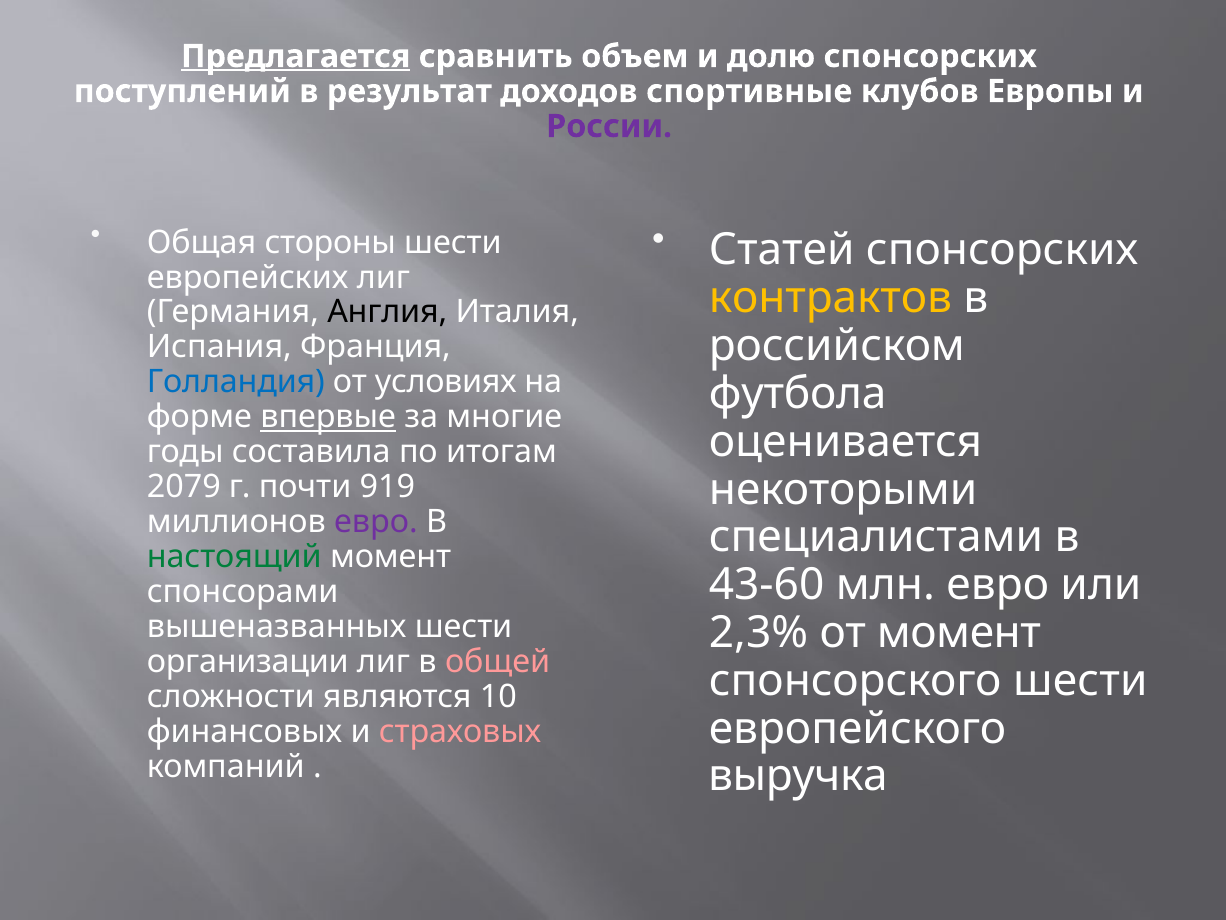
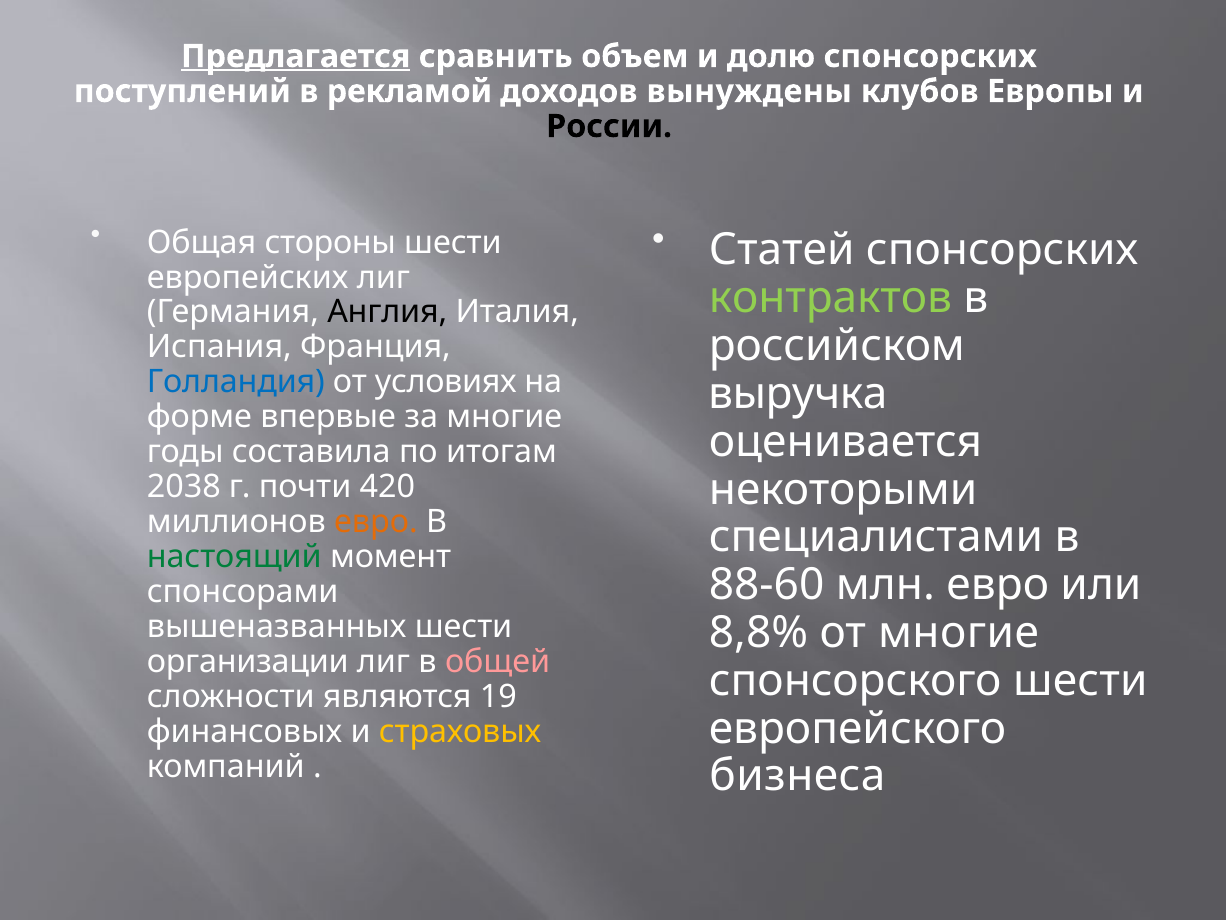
результат: результат -> рекламой
спортивные: спортивные -> вынуждены
России colour: purple -> black
контрактов colour: yellow -> light green
футбола: футбола -> выручка
впервые underline: present -> none
2079: 2079 -> 2038
919: 919 -> 420
евро at (376, 522) colour: purple -> orange
43-60: 43-60 -> 88-60
2,3%: 2,3% -> 8,8%
от момент: момент -> многие
10: 10 -> 19
страховых colour: pink -> yellow
выручка: выручка -> бизнеса
